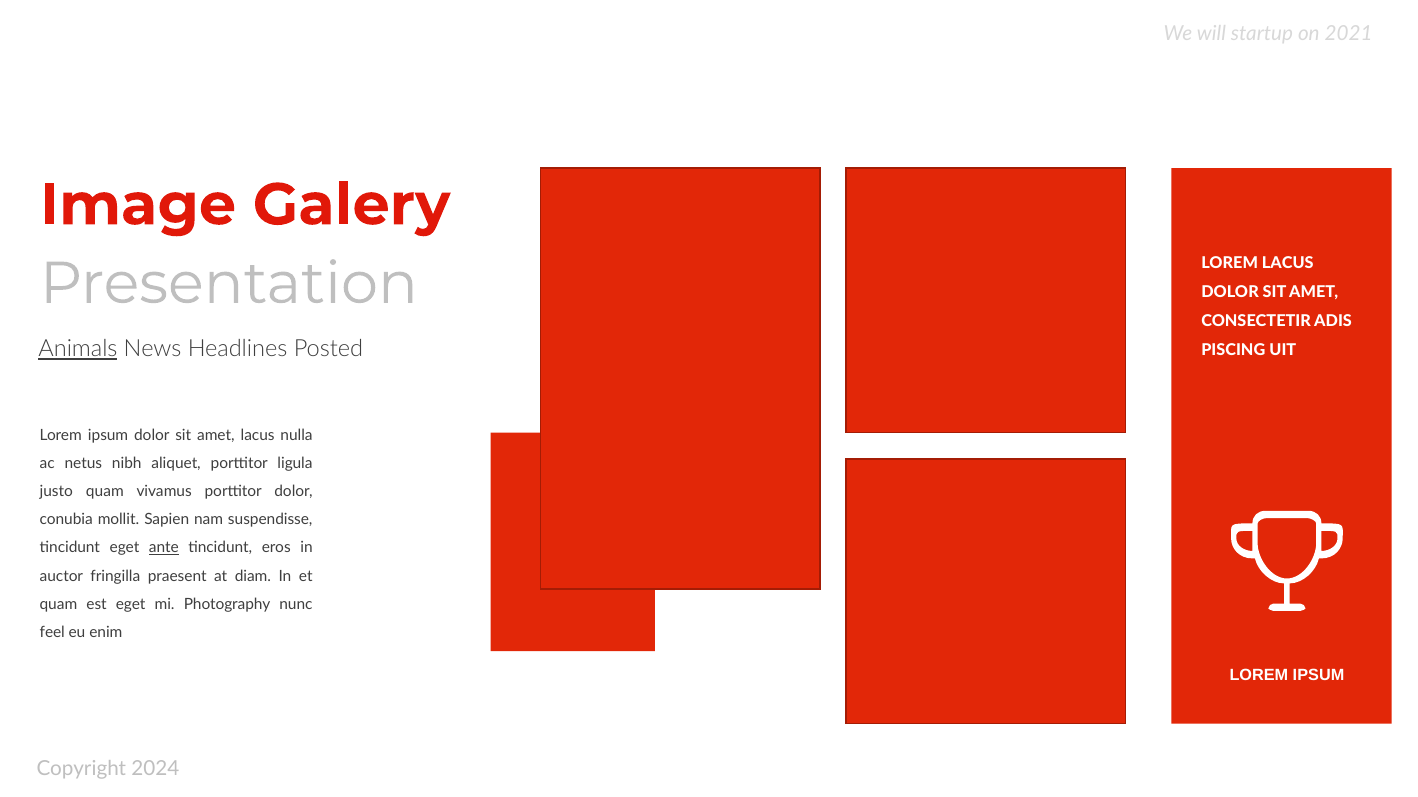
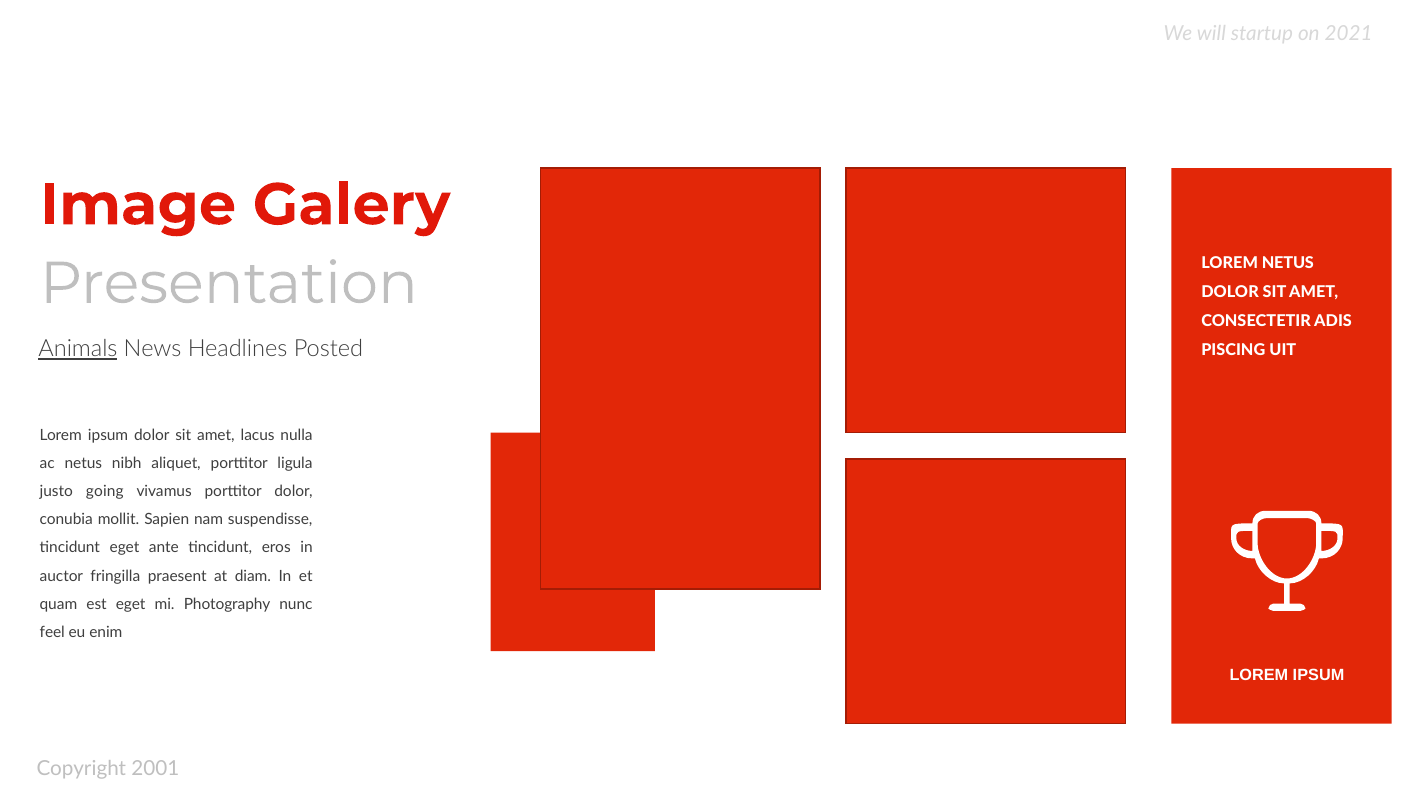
LOREM LACUS: LACUS -> NETUS
justo quam: quam -> going
ante underline: present -> none
2024: 2024 -> 2001
